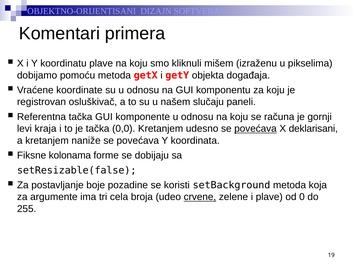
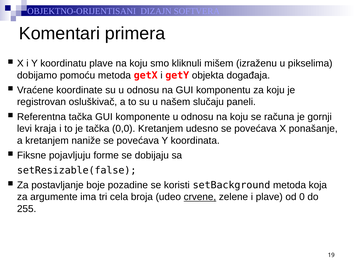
povećava at (255, 129) underline: present -> none
deklarisani: deklarisani -> ponašanje
kolonama: kolonama -> pojavljuju
